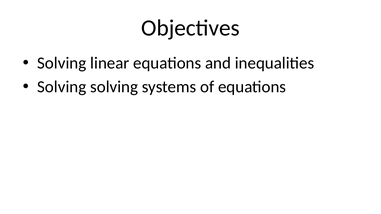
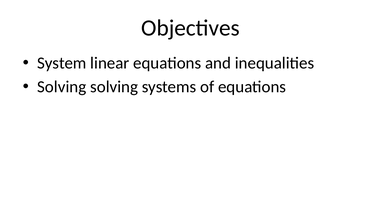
Solving at (62, 63): Solving -> System
